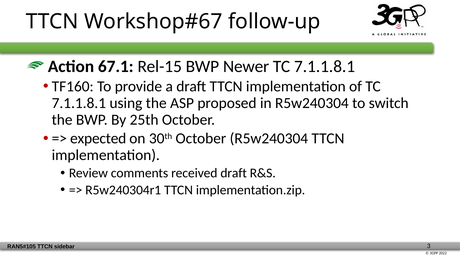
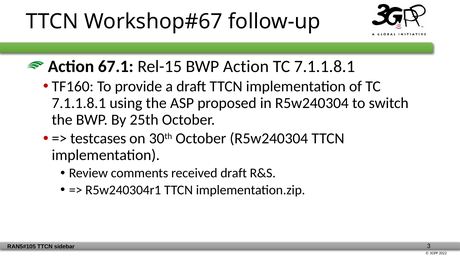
BWP Newer: Newer -> Action
expected: expected -> testcases
